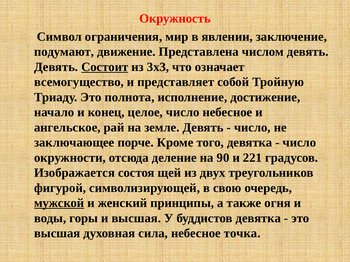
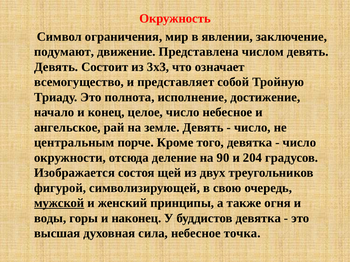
Состоит underline: present -> none
заключающее: заключающее -> центральным
221: 221 -> 204
и высшая: высшая -> наконец
